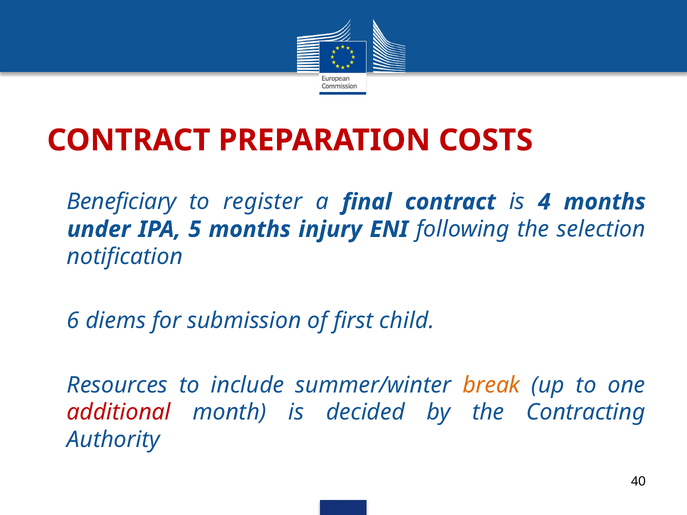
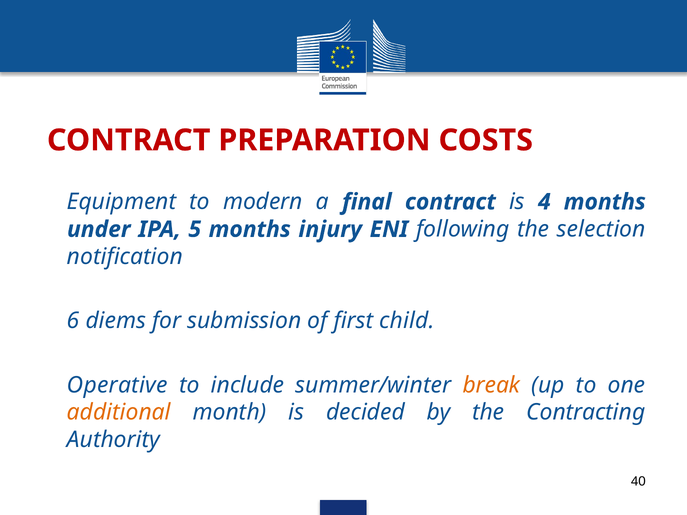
Beneficiary: Beneficiary -> Equipment
register: register -> modern
Resources: Resources -> Operative
additional colour: red -> orange
